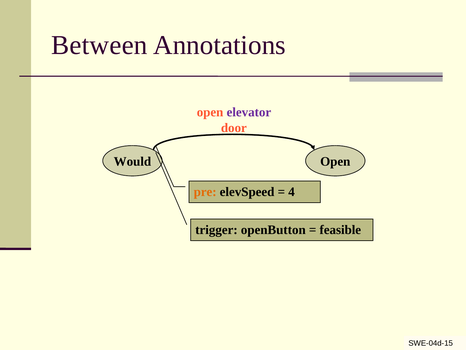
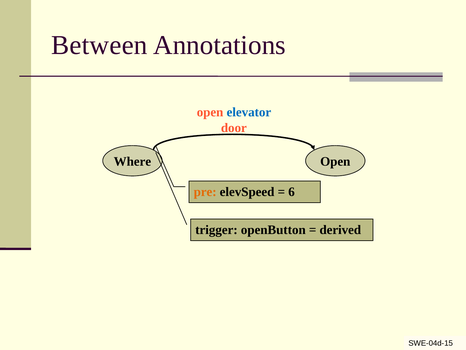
elevator colour: purple -> blue
Would: Would -> Where
4: 4 -> 6
feasible: feasible -> derived
